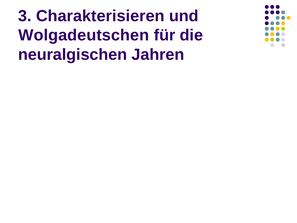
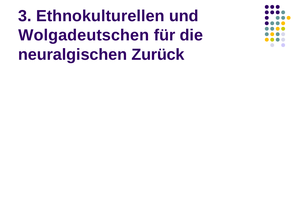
Charakterisieren: Charakterisieren -> Ethnokulturellen
Jahren: Jahren -> Zurück
